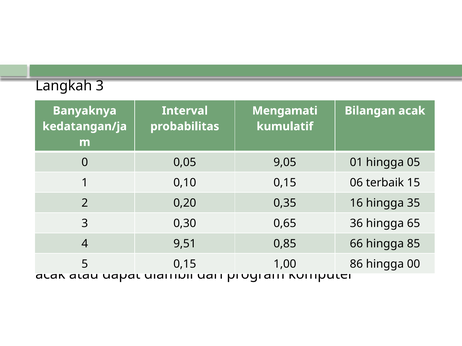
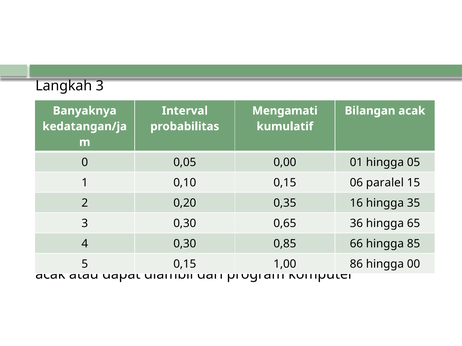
9,05: 9,05 -> 0,00
terbaik: terbaik -> paralel
4 9,51: 9,51 -> 0,30
